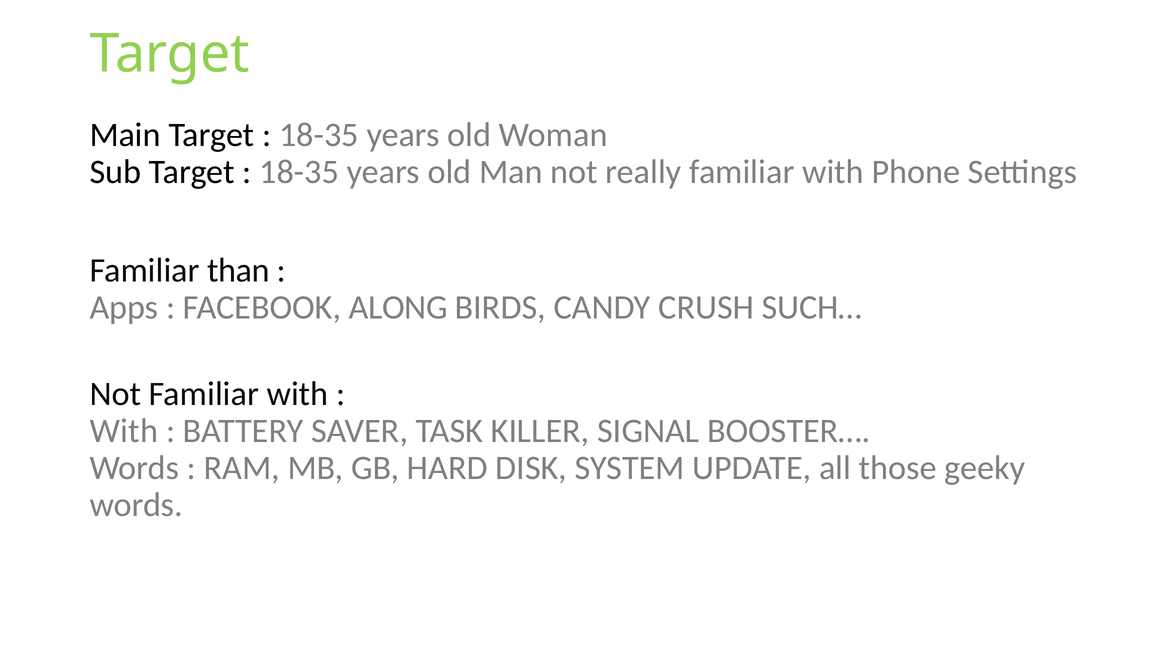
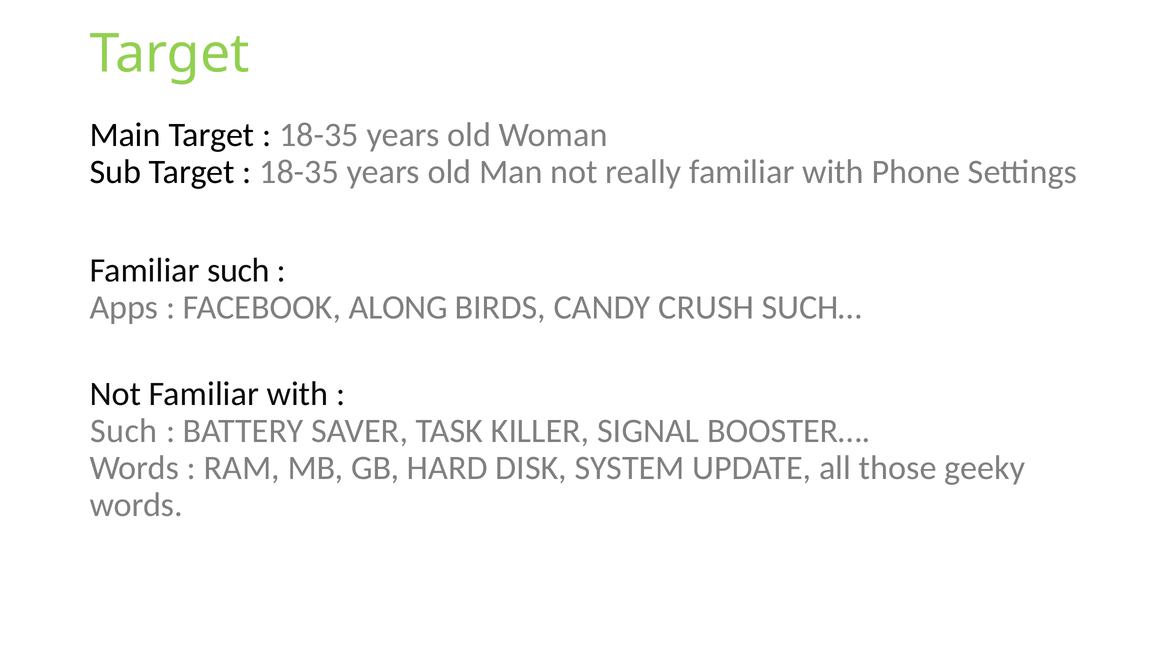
Familiar than: than -> such
With at (124, 430): With -> Such
